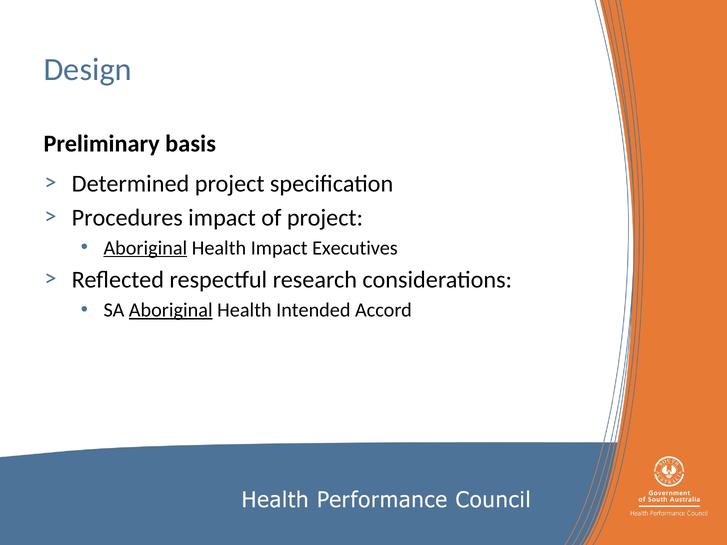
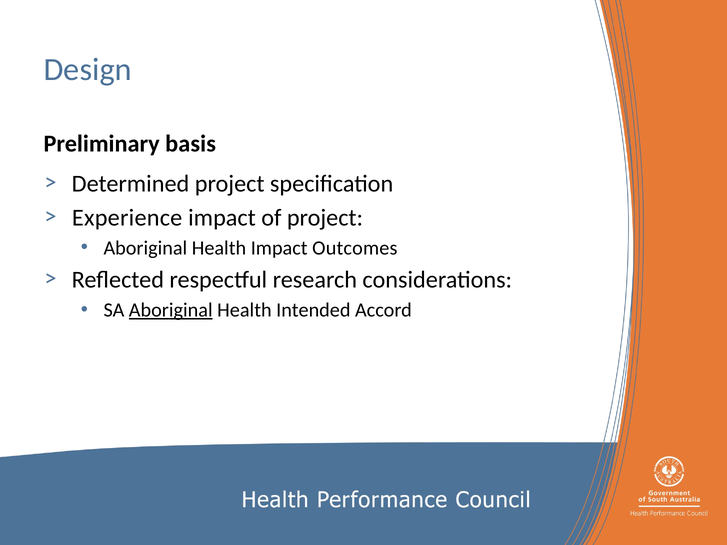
Procedures: Procedures -> Experience
Aboriginal at (145, 248) underline: present -> none
Executives: Executives -> Outcomes
